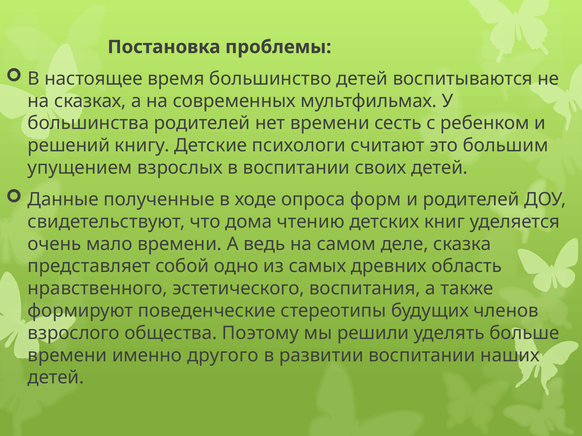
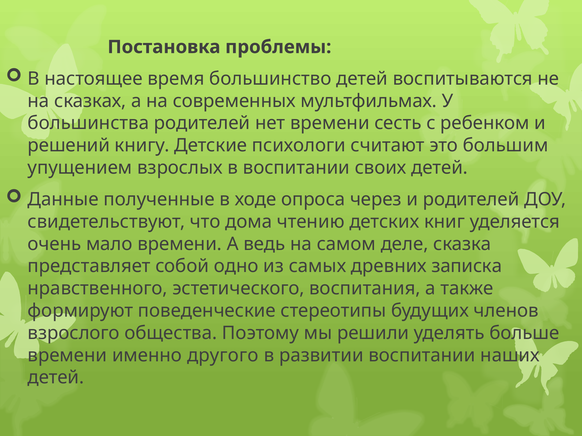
форм: форм -> через
область: область -> записка
